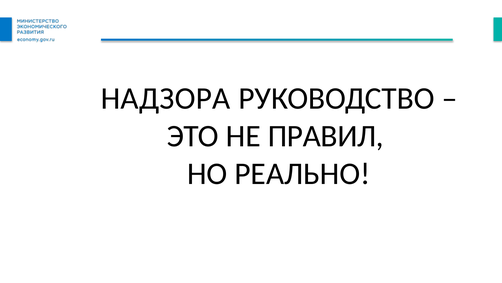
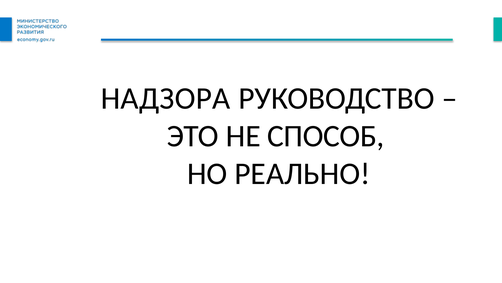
ПРАВИЛ: ПРАВИЛ -> СПОСОБ
